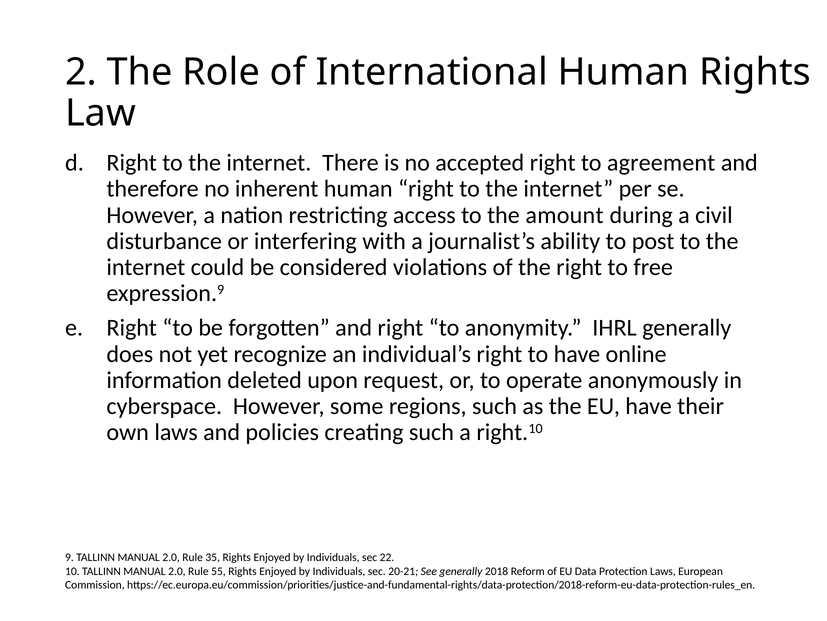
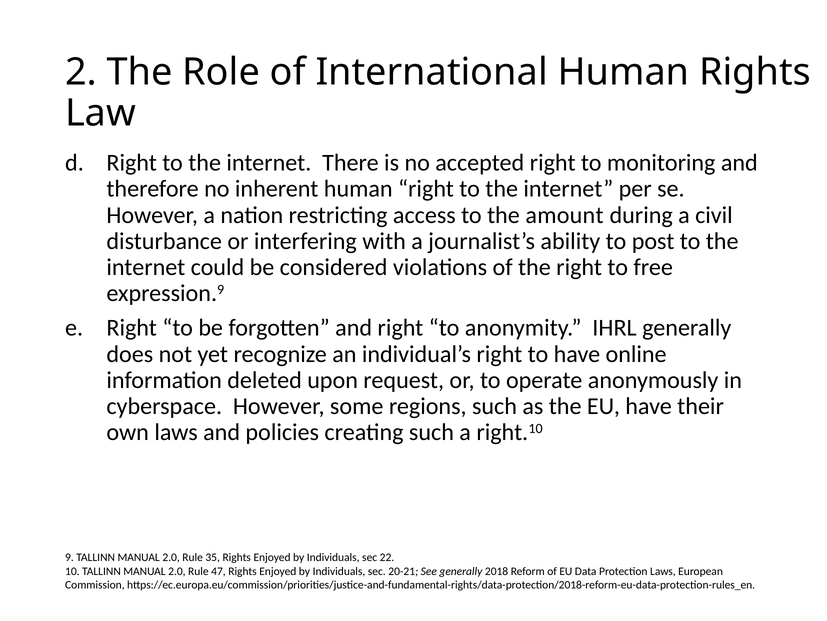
agreement: agreement -> monitoring
55: 55 -> 47
